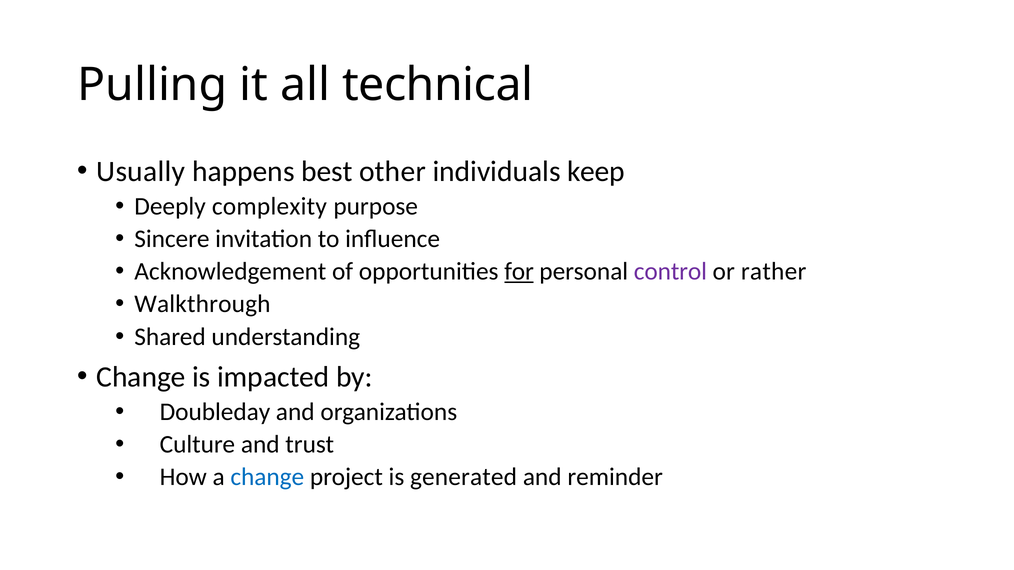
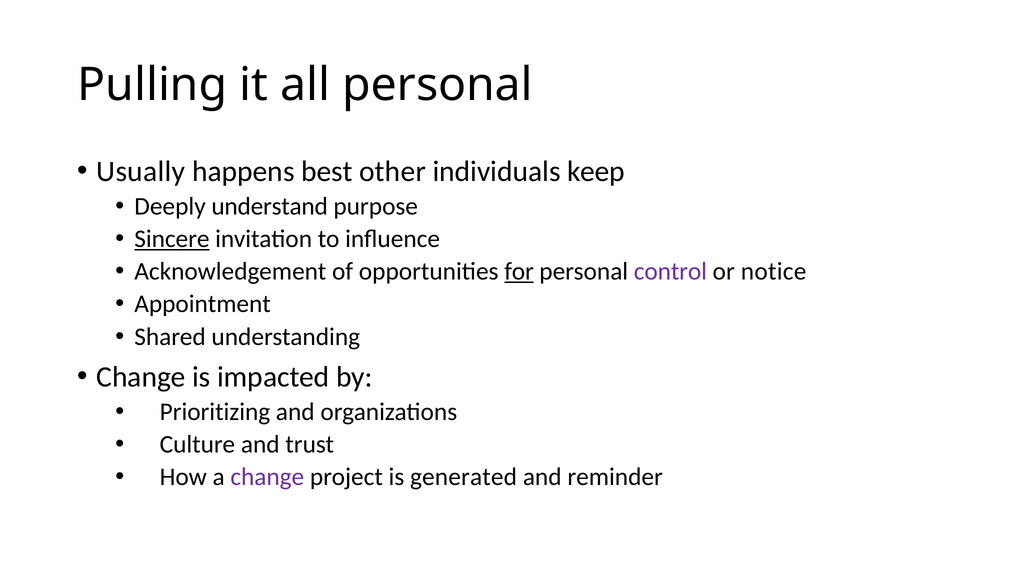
all technical: technical -> personal
complexity: complexity -> understand
Sincere underline: none -> present
rather: rather -> notice
Walkthrough: Walkthrough -> Appointment
Doubleday: Doubleday -> Prioritizing
change at (267, 477) colour: blue -> purple
